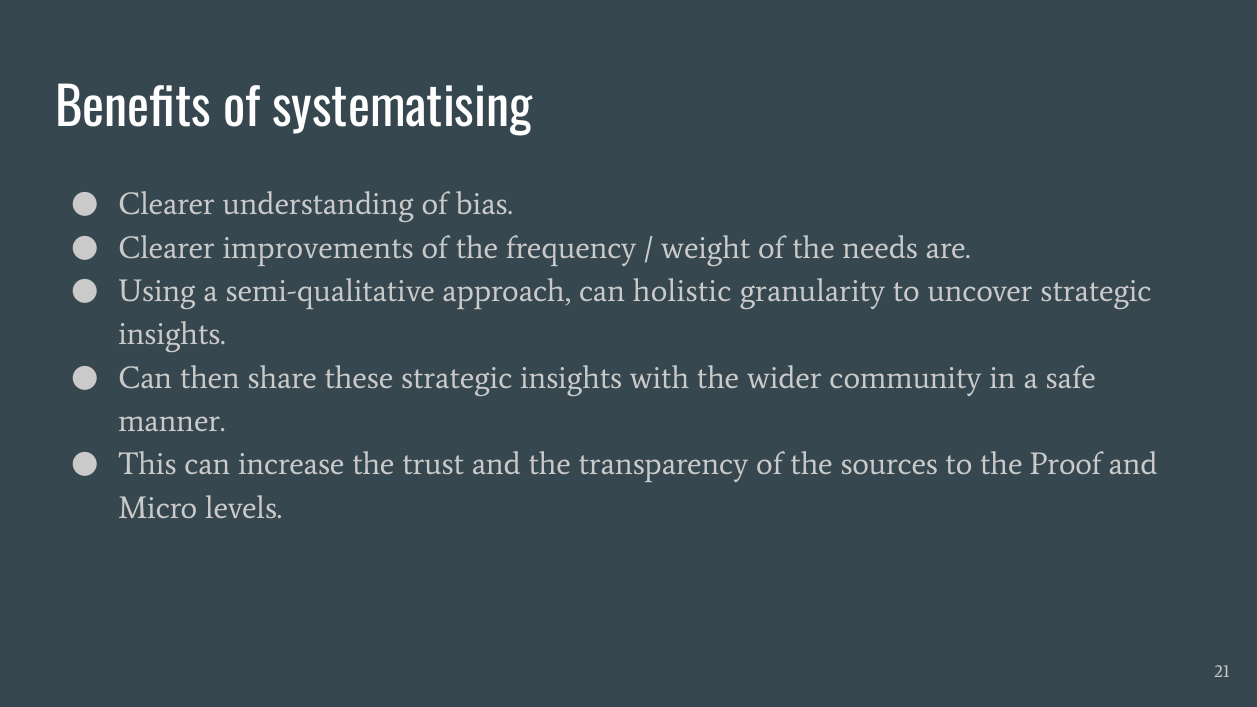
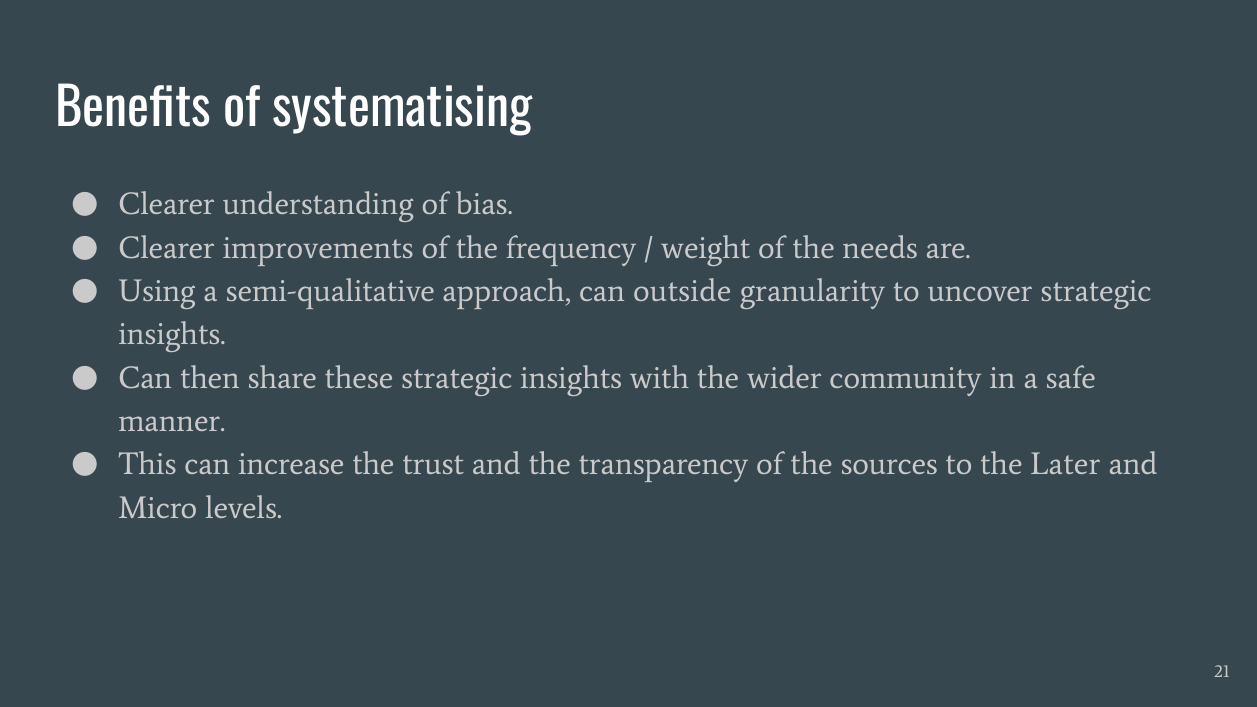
holistic: holistic -> outside
Proof: Proof -> Later
